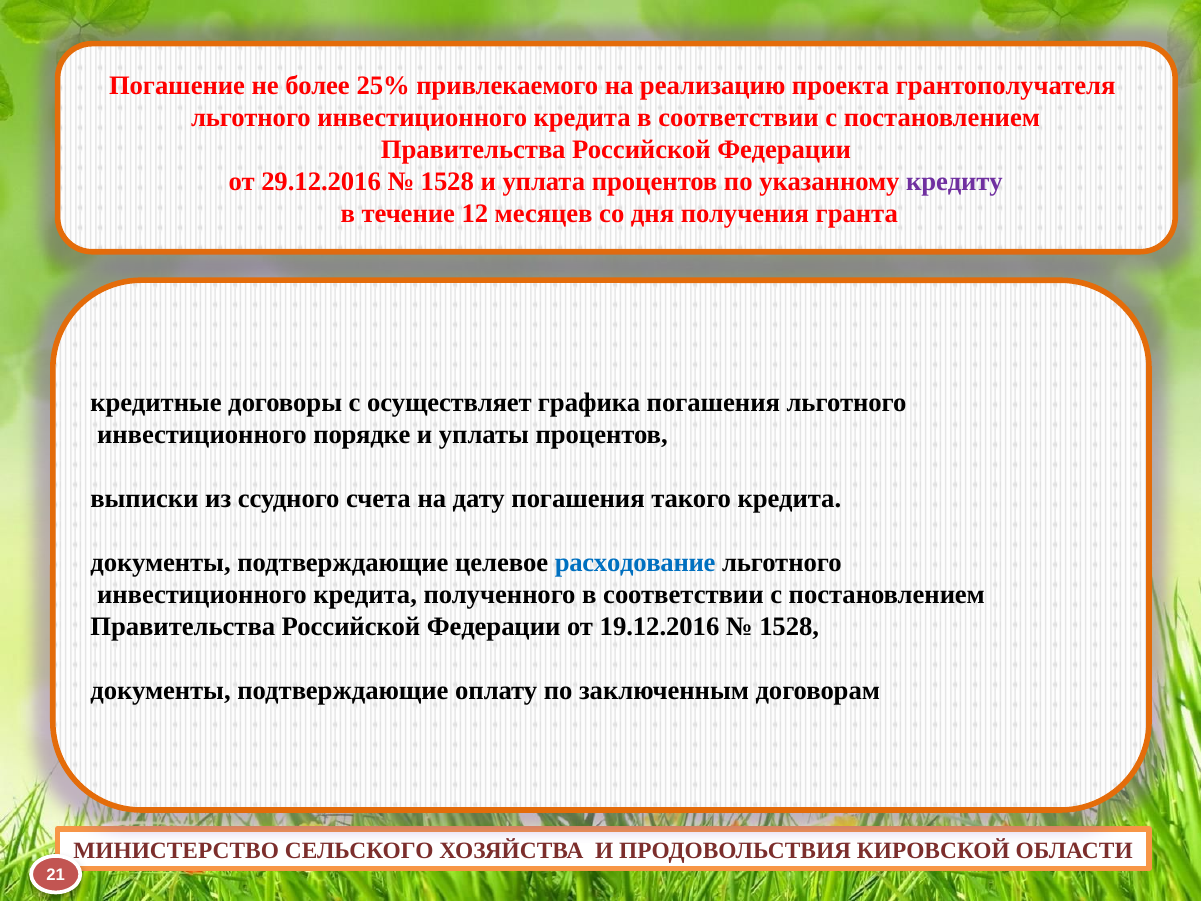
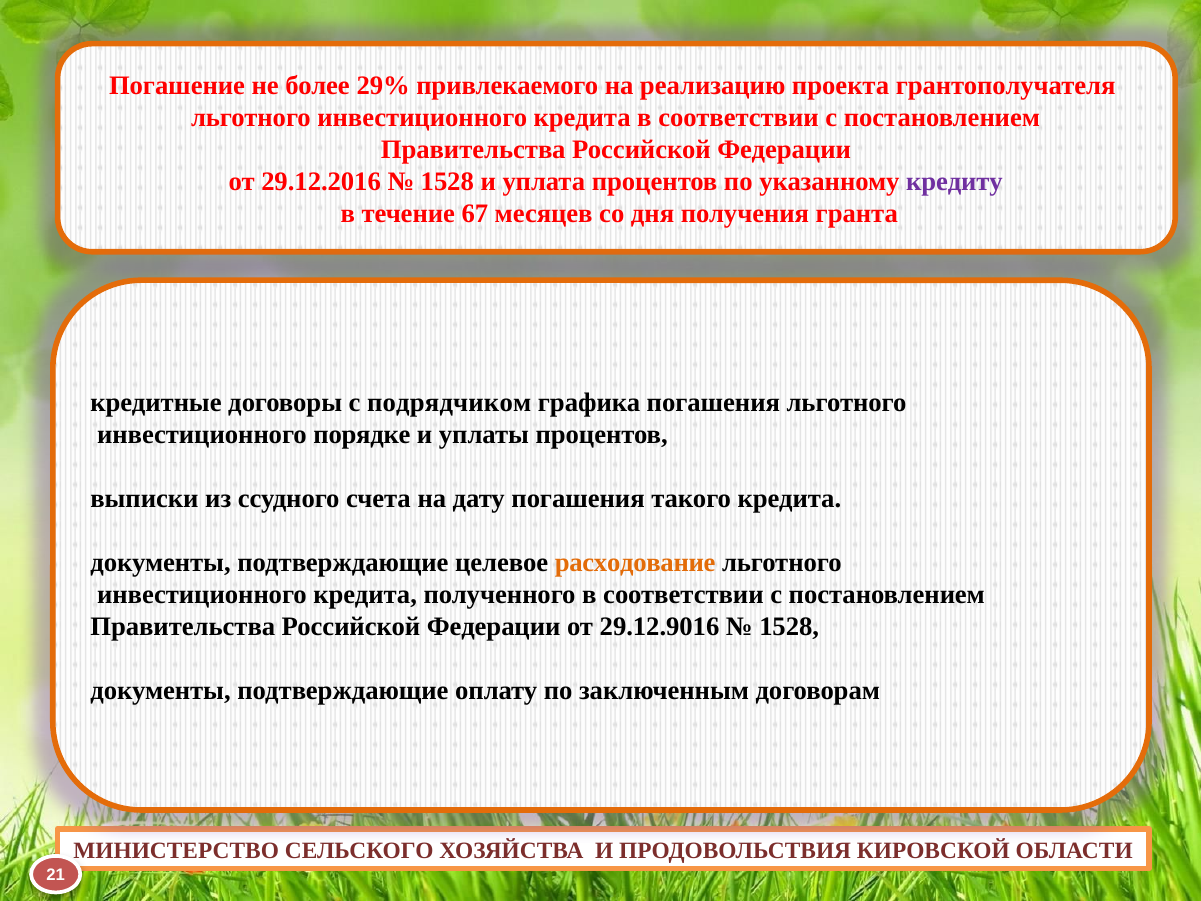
25%: 25% -> 29%
12: 12 -> 67
осуществляет: осуществляет -> подрядчиком
расходование colour: blue -> orange
19.12.2016: 19.12.2016 -> 29.12.9016
